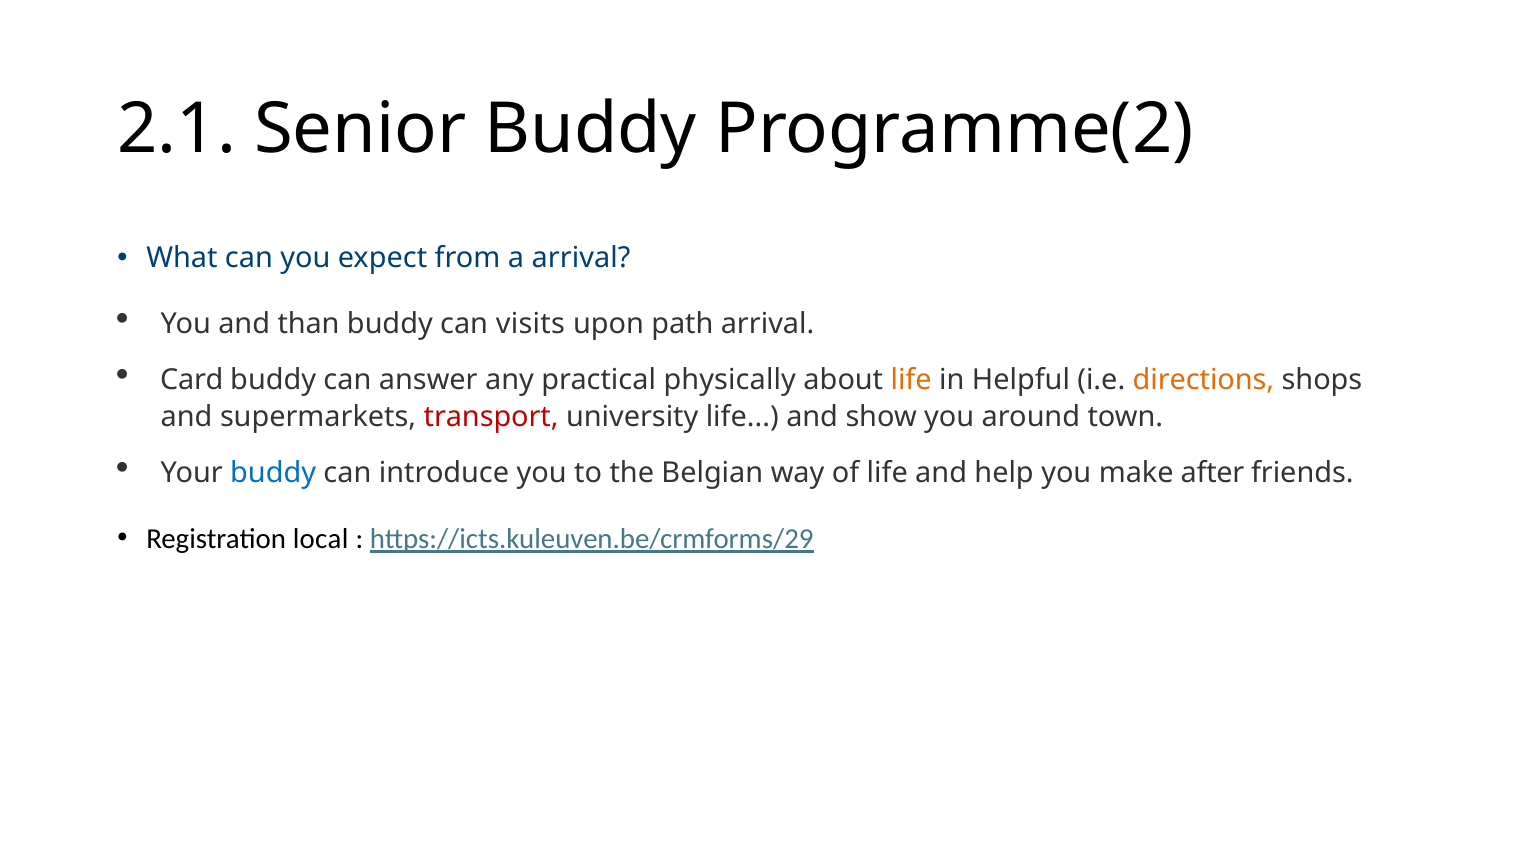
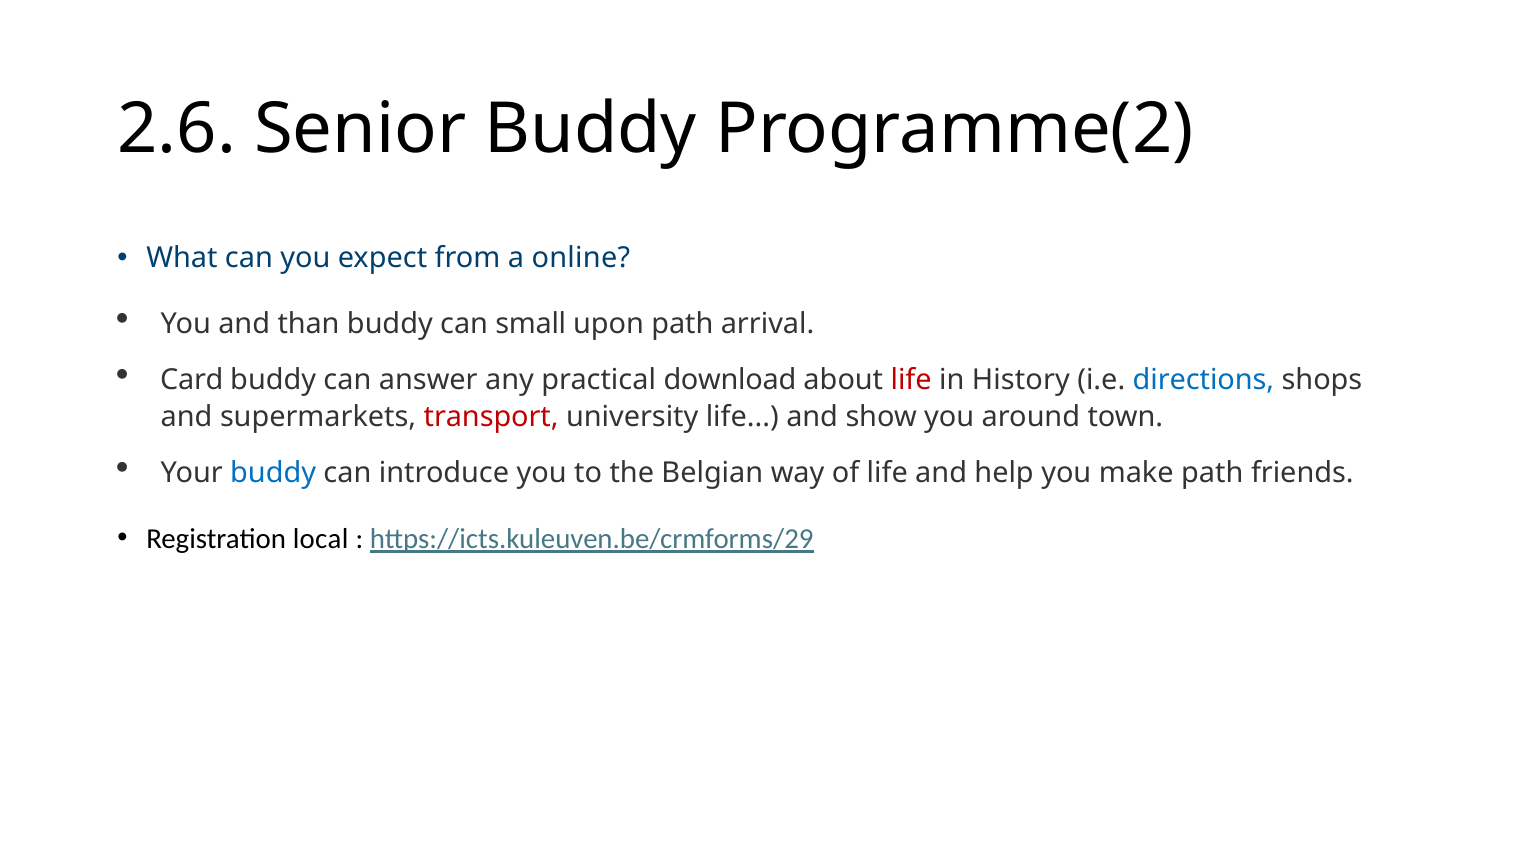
2.1: 2.1 -> 2.6
a arrival: arrival -> online
visits: visits -> small
physically: physically -> download
life at (911, 380) colour: orange -> red
Helpful: Helpful -> History
directions colour: orange -> blue
make after: after -> path
